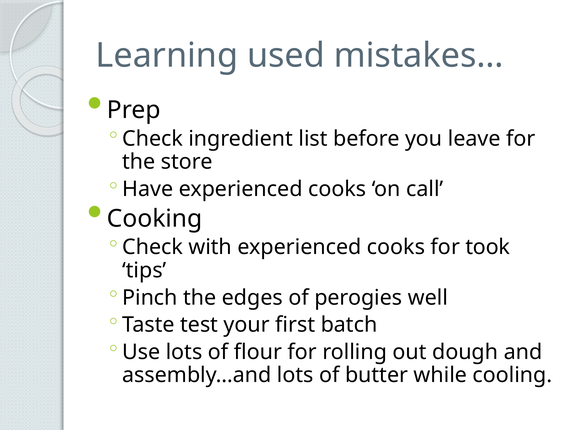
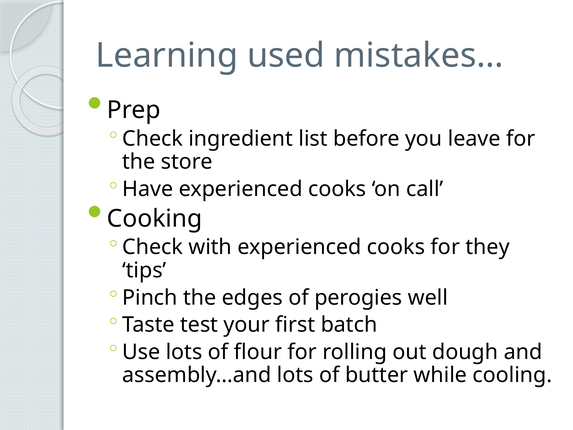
took: took -> they
